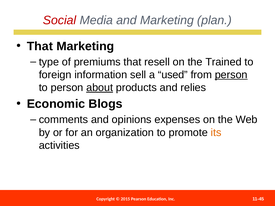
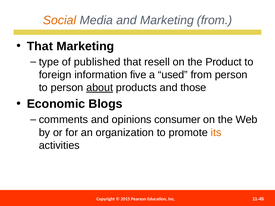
Social colour: red -> orange
Marketing plan: plan -> from
premiums: premiums -> published
Trained: Trained -> Product
sell: sell -> five
person at (231, 75) underline: present -> none
relies: relies -> those
expenses: expenses -> consumer
